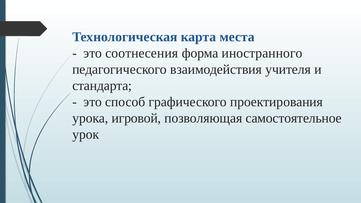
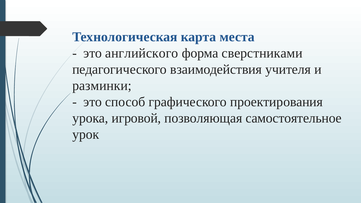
соотнесения: соотнесения -> английского
иностранного: иностранного -> сверстниками
стандарта: стандарта -> разминки
